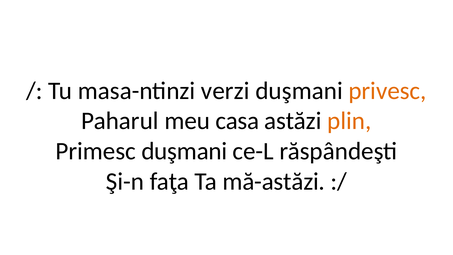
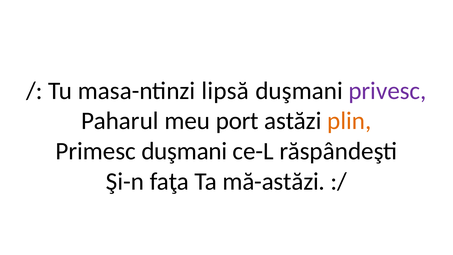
verzi: verzi -> lipsă
privesc colour: orange -> purple
casa: casa -> port
